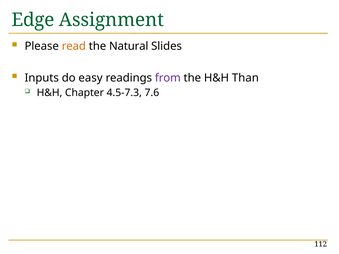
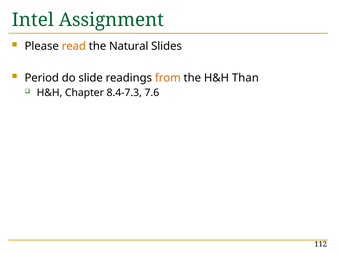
Edge: Edge -> Intel
Inputs: Inputs -> Period
easy: easy -> slide
from colour: purple -> orange
4.5-7.3: 4.5-7.3 -> 8.4-7.3
